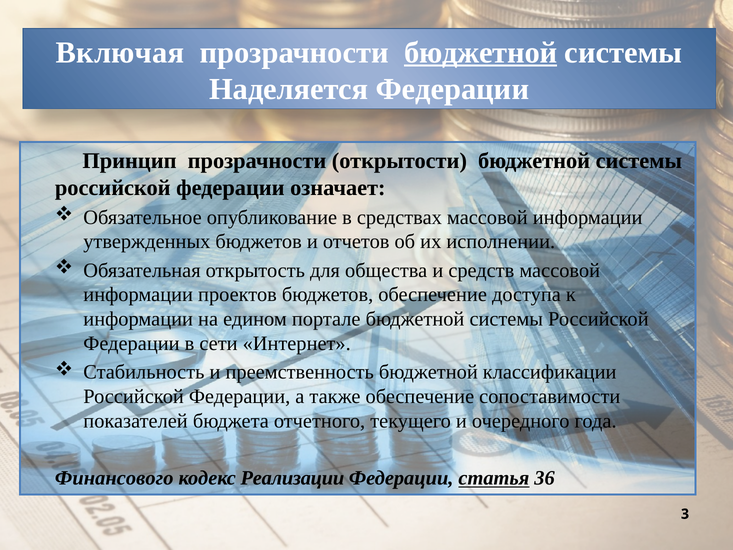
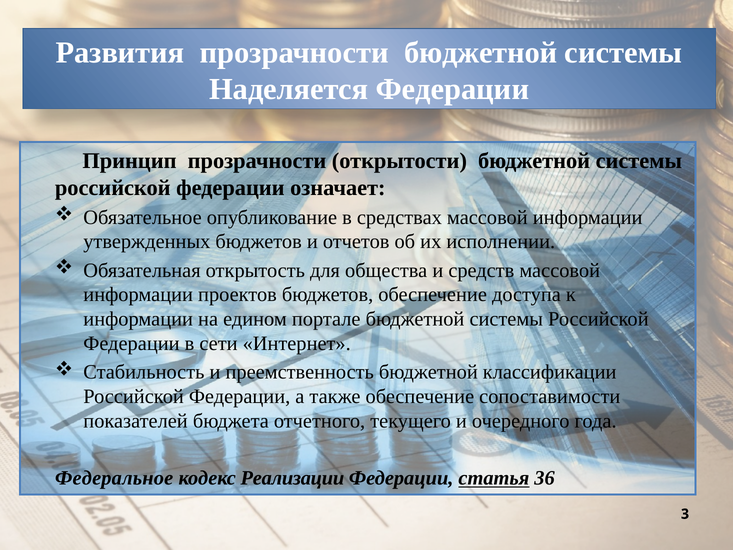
Включая: Включая -> Развития
бюджетной at (481, 52) underline: present -> none
Финансового: Финансового -> Федеральное
